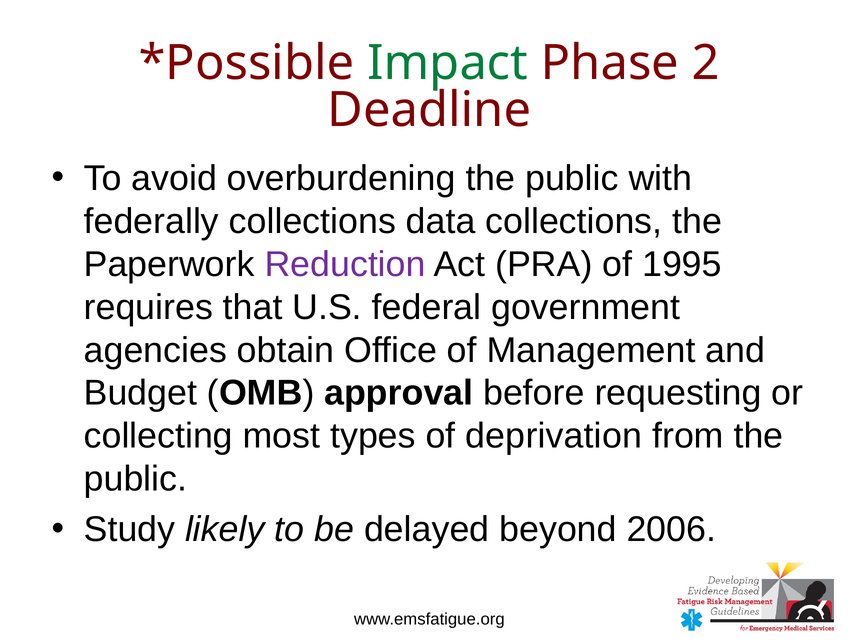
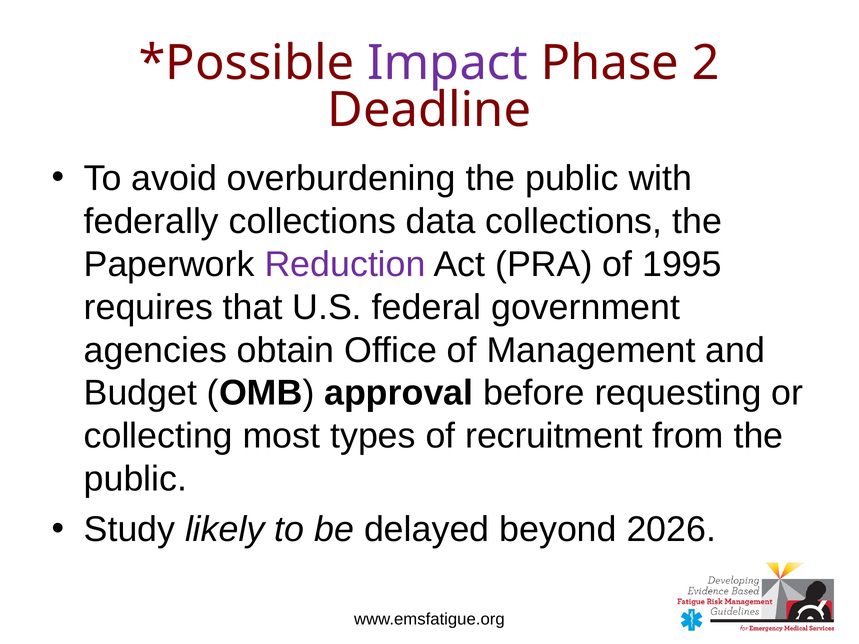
Impact colour: green -> purple
deprivation: deprivation -> recruitment
2006: 2006 -> 2026
